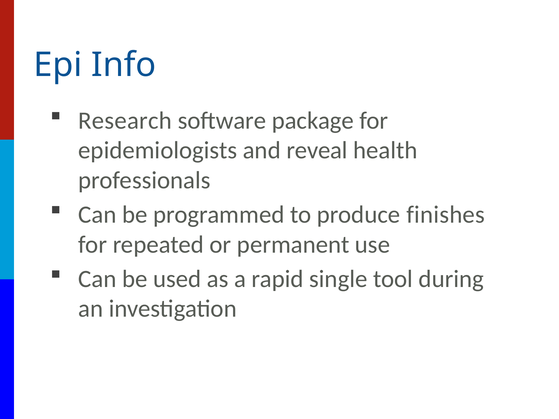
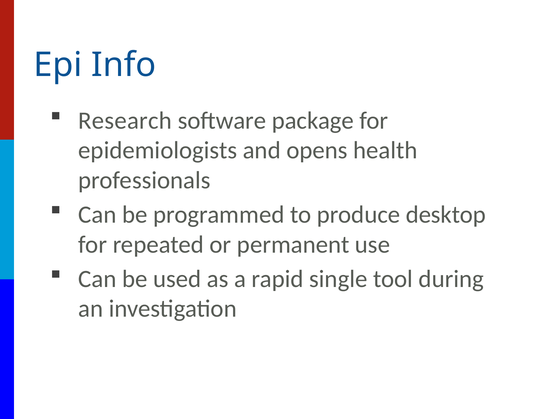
reveal: reveal -> opens
finishes: finishes -> desktop
